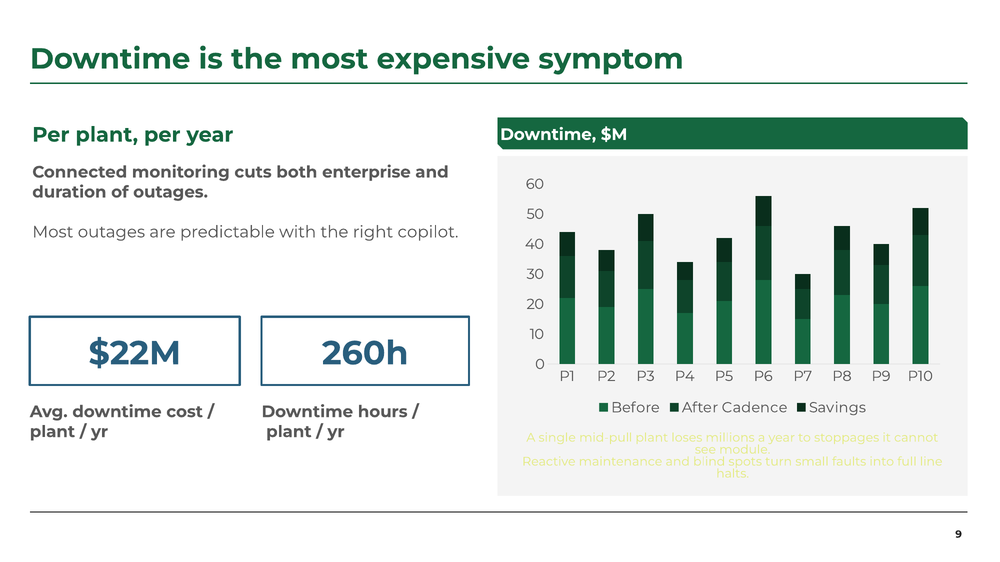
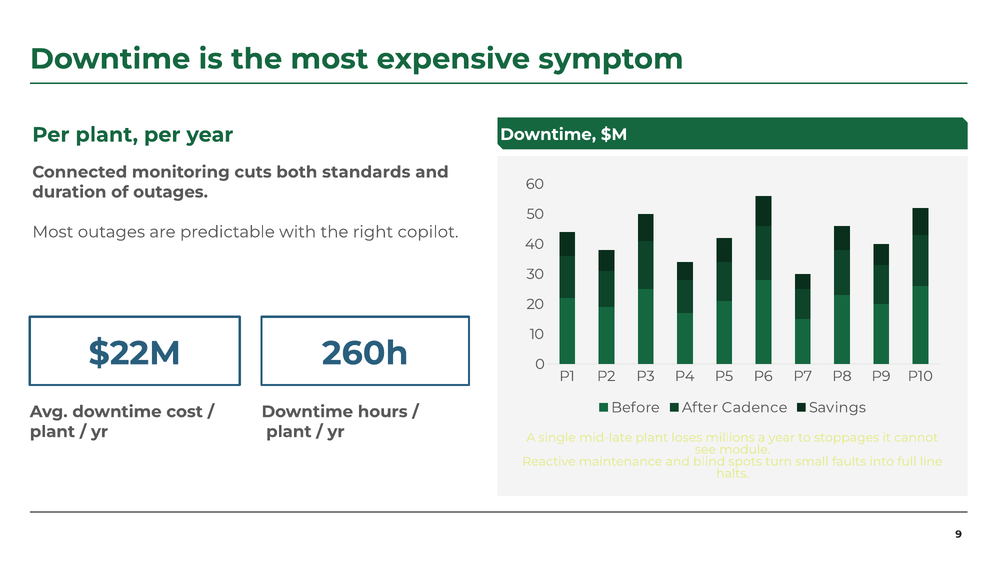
enterprise: enterprise -> standards
mid-pull: mid-pull -> mid-late
